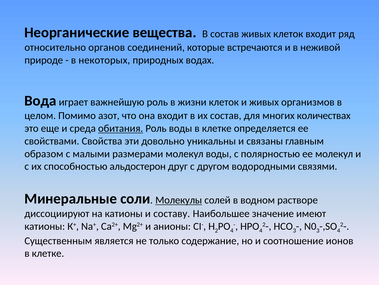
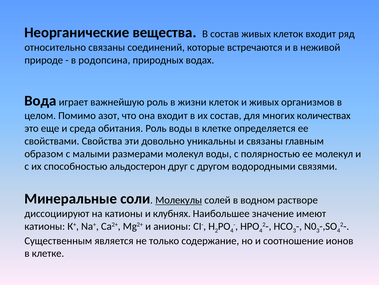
относительно органов: органов -> связаны
некоторых: некоторых -> родопсина
обитания underline: present -> none
составу: составу -> клубнях
